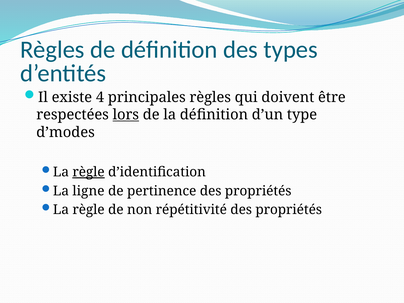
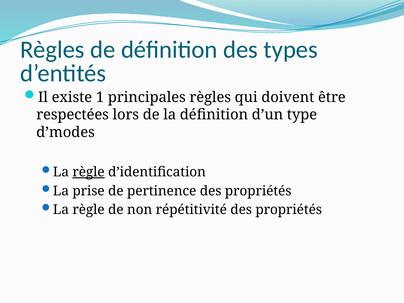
4: 4 -> 1
lors underline: present -> none
ligne: ligne -> prise
